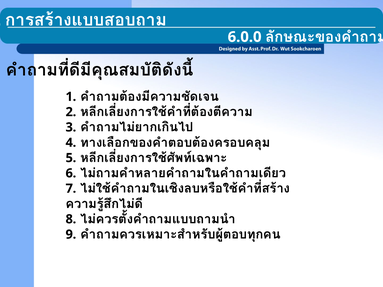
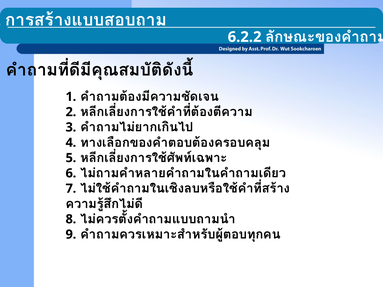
6.0.0: 6.0.0 -> 6.2.2
